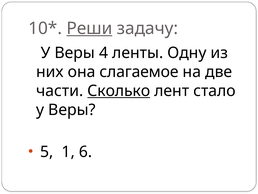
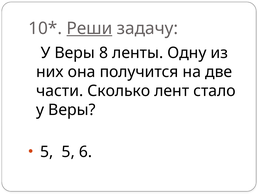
4: 4 -> 8
слагаемое: слагаемое -> получится
Сколько underline: present -> none
5 1: 1 -> 5
